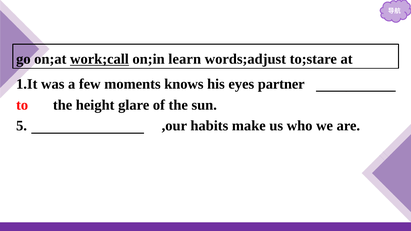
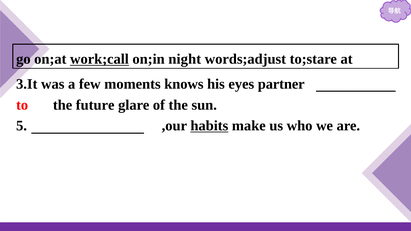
learn: learn -> night
1.It: 1.It -> 3.It
height: height -> future
habits underline: none -> present
